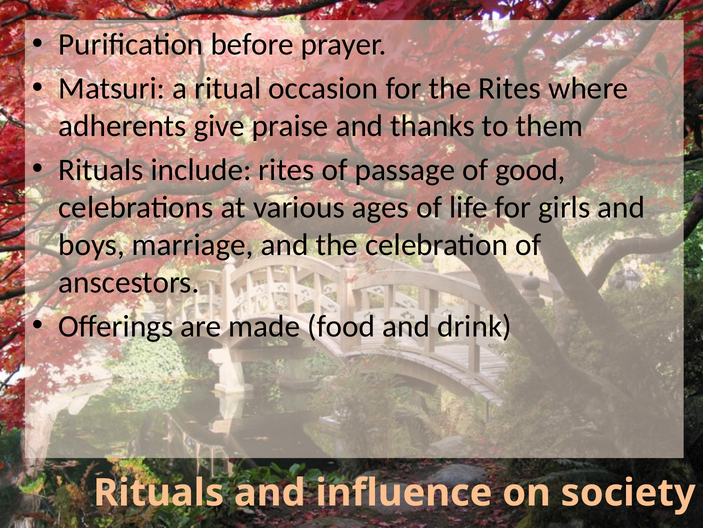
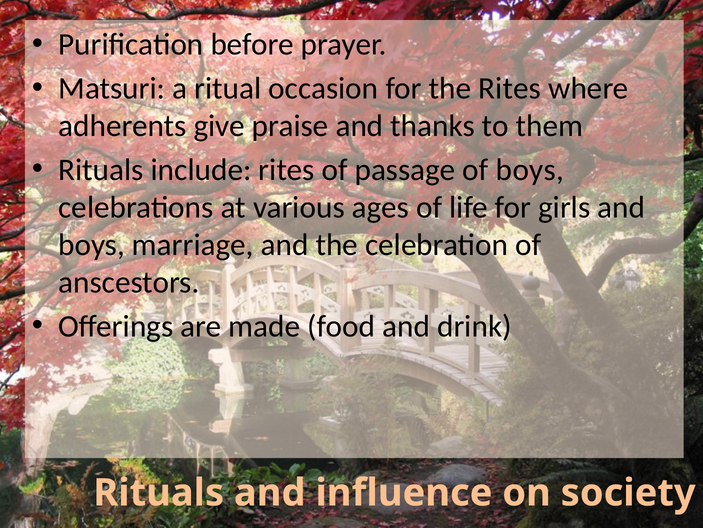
of good: good -> boys
